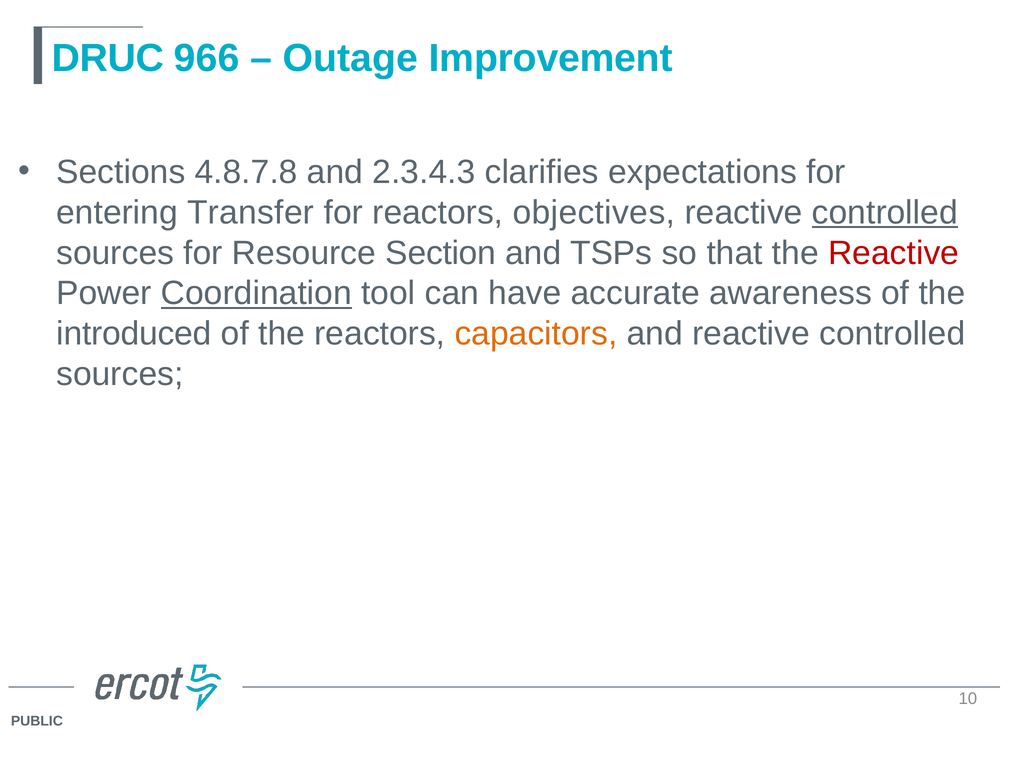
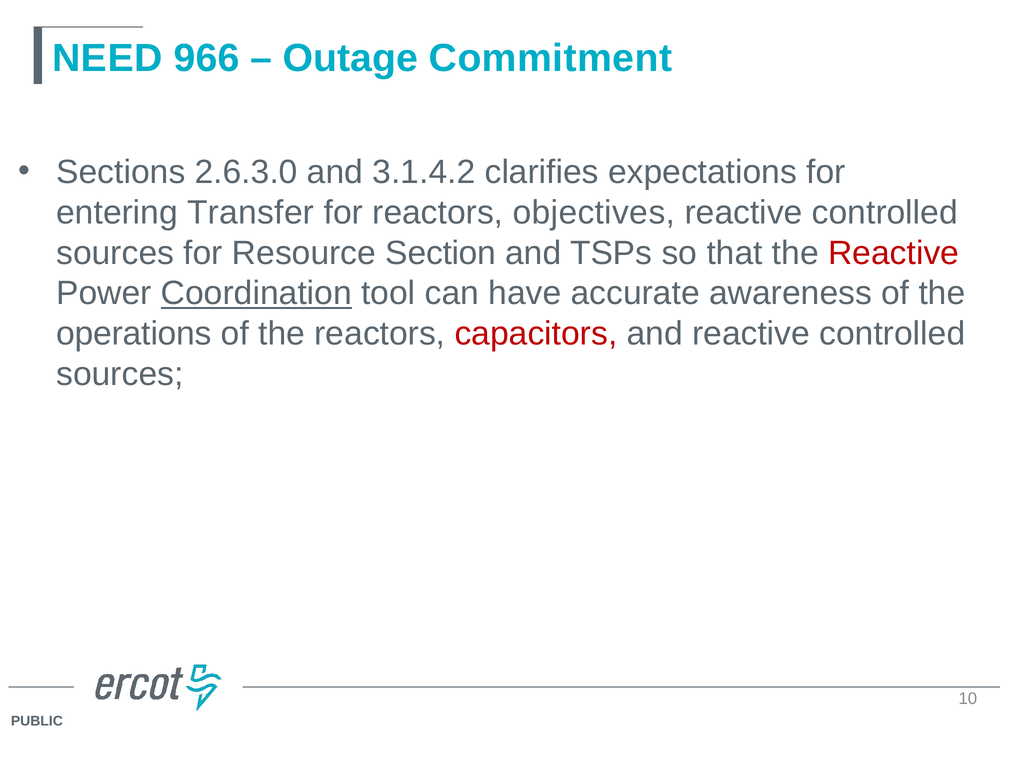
DRUC: DRUC -> NEED
Improvement: Improvement -> Commitment
4.8.7.8: 4.8.7.8 -> 2.6.3.0
2.3.4.3: 2.3.4.3 -> 3.1.4.2
controlled at (885, 213) underline: present -> none
introduced: introduced -> operations
capacitors colour: orange -> red
